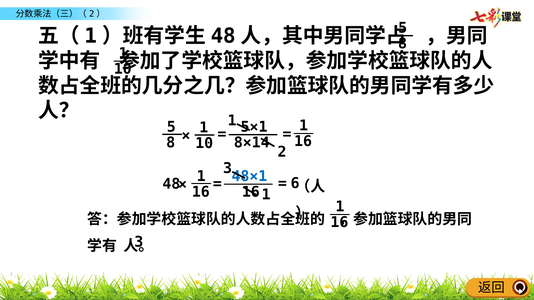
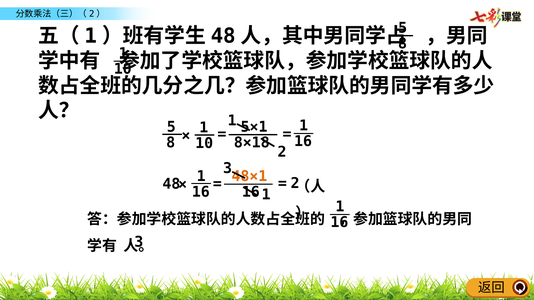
8×14: 8×14 -> 8×18
48×1 colour: blue -> orange
6 at (295, 183): 6 -> 2
